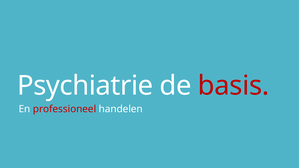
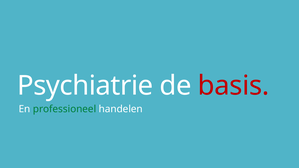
professioneel colour: red -> green
